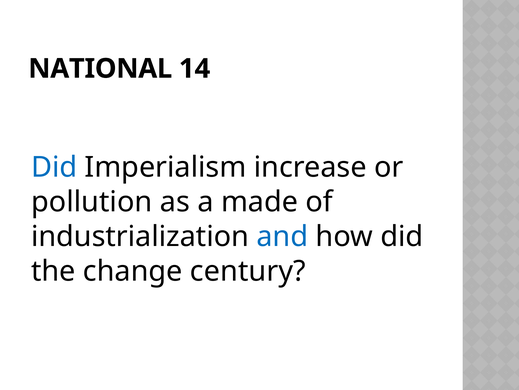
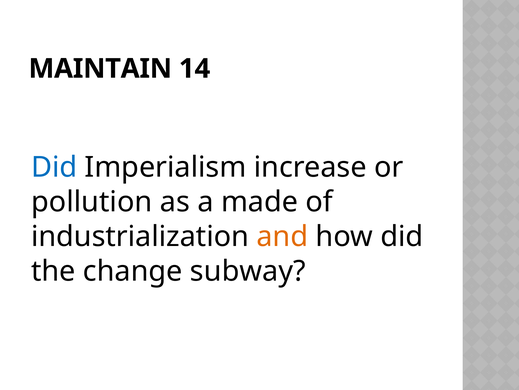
NATIONAL: NATIONAL -> MAINTAIN
and colour: blue -> orange
century: century -> subway
